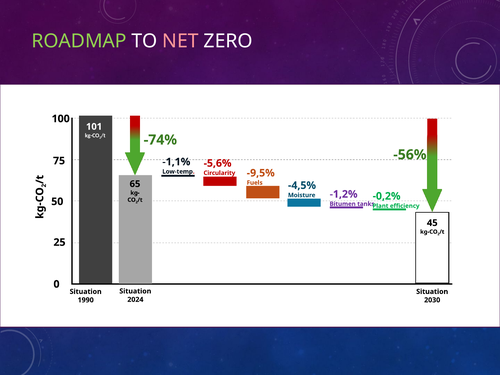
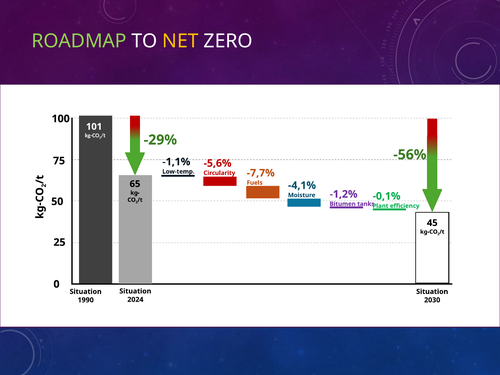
NET colour: pink -> yellow
-74%: -74% -> -29%
-9,5%: -9,5% -> -7,7%
-4,5%: -4,5% -> -4,1%
-0,2%: -0,2% -> -0,1%
